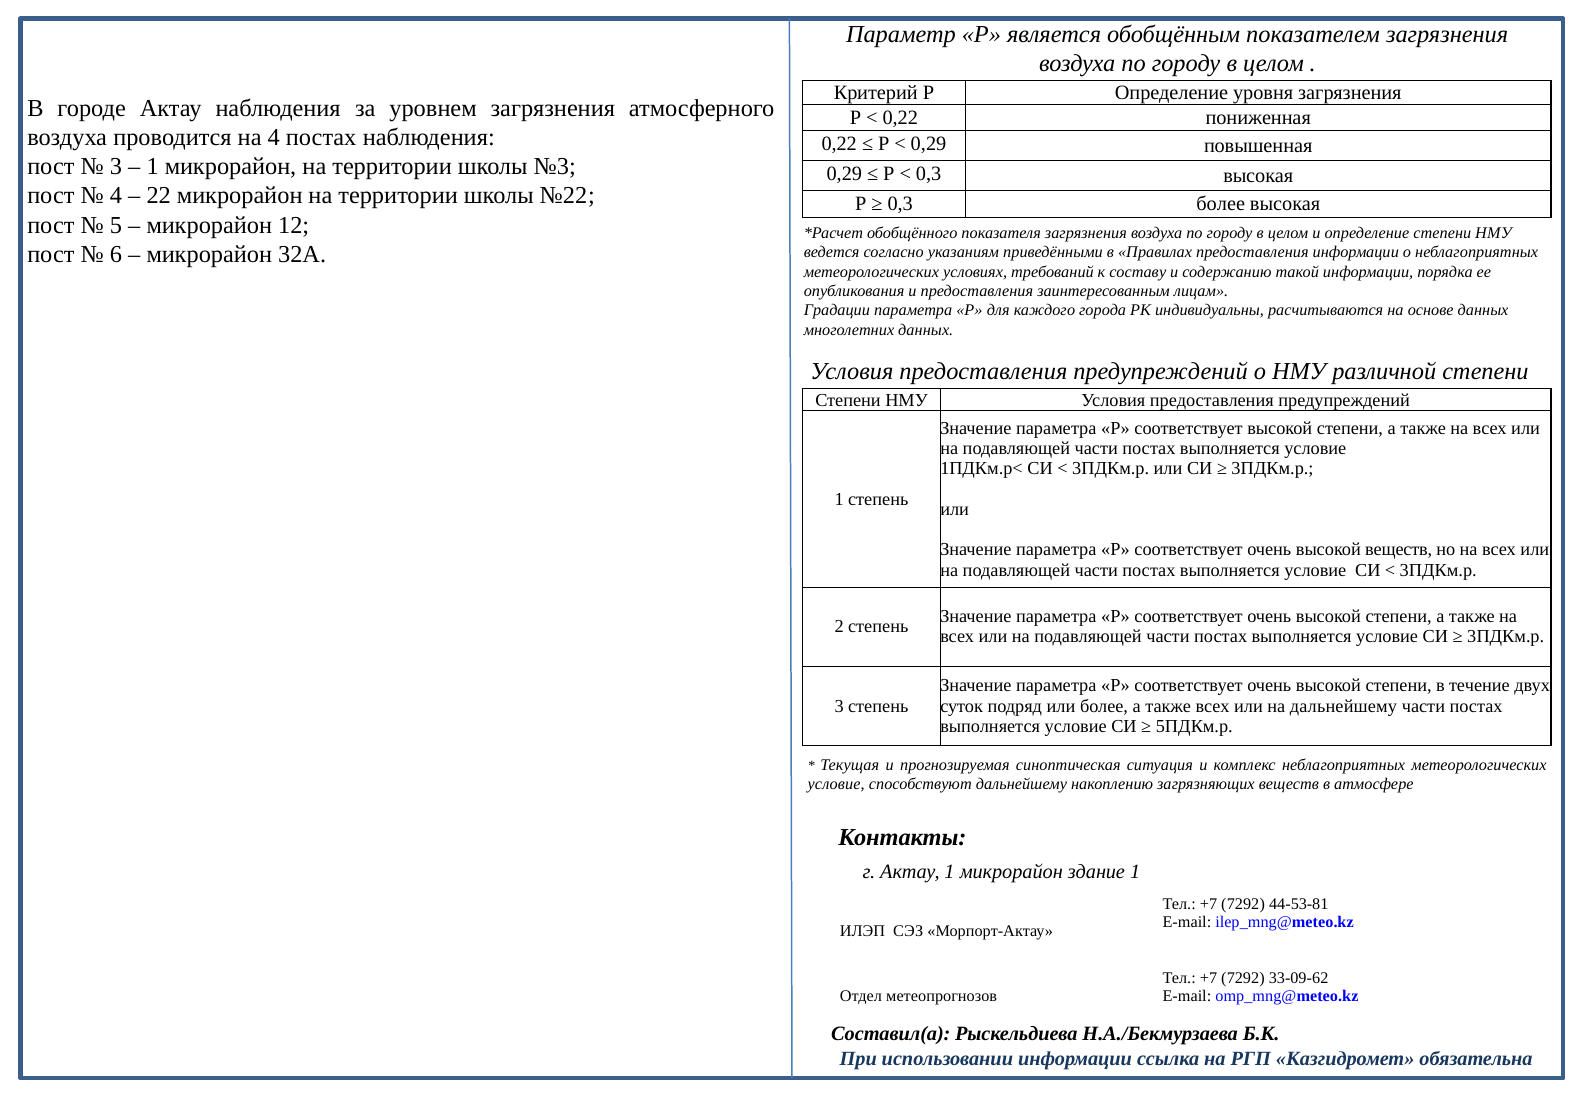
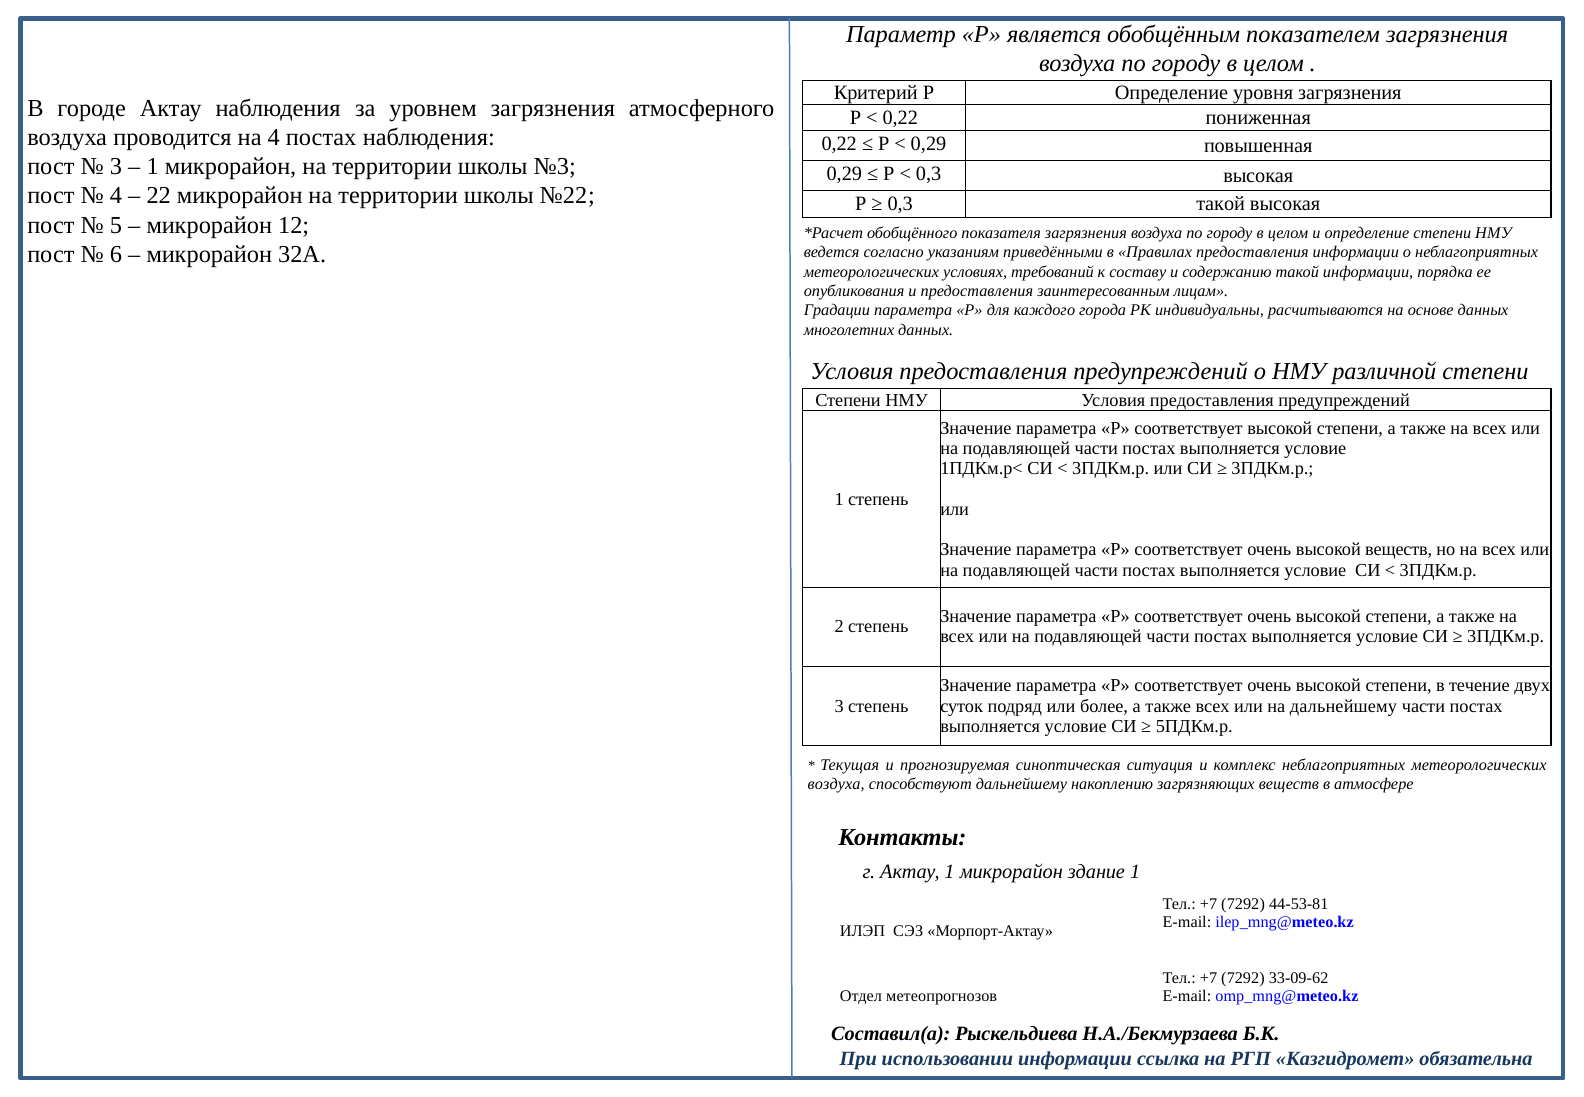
0,3 более: более -> такой
условие at (836, 784): условие -> воздуха
